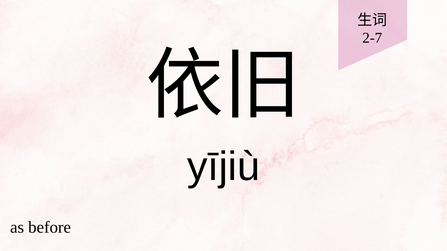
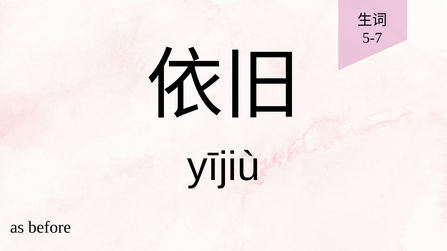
2-7: 2-7 -> 5-7
